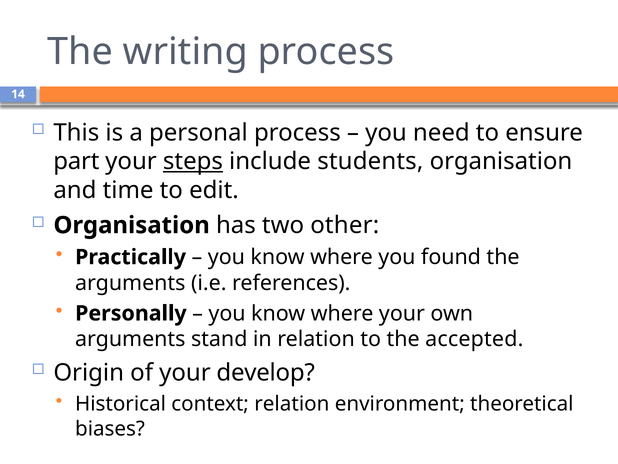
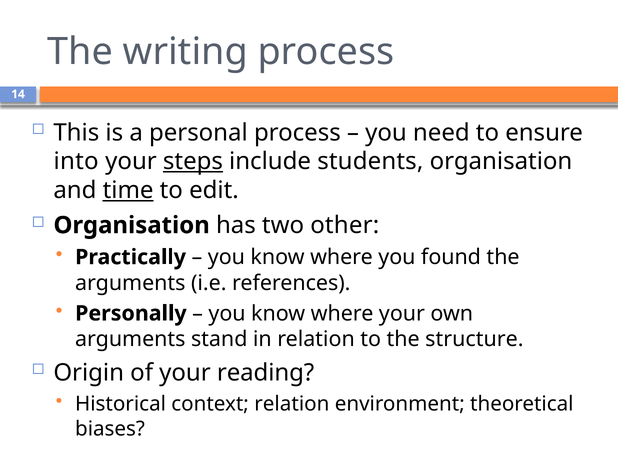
part: part -> into
time underline: none -> present
accepted: accepted -> structure
develop: develop -> reading
